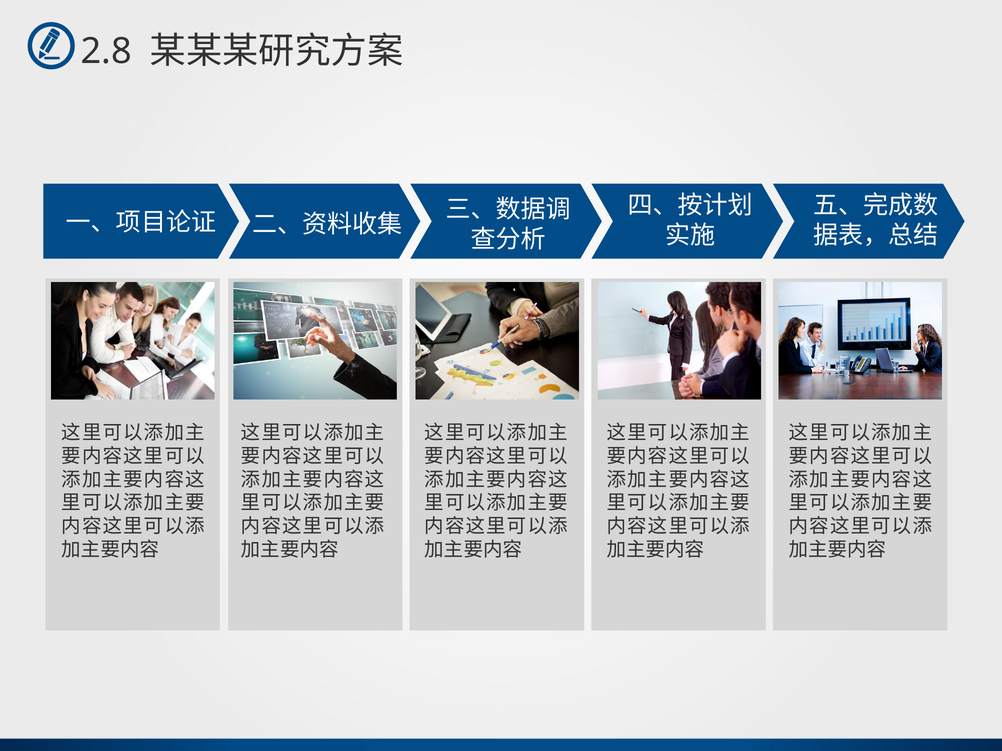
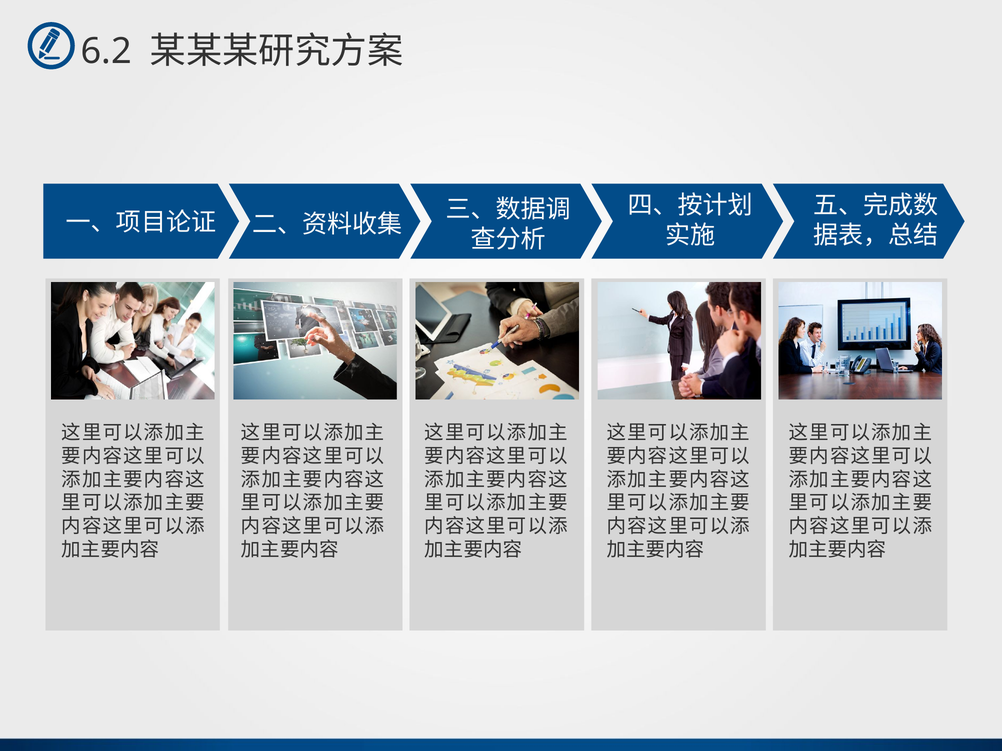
2.8: 2.8 -> 6.2
